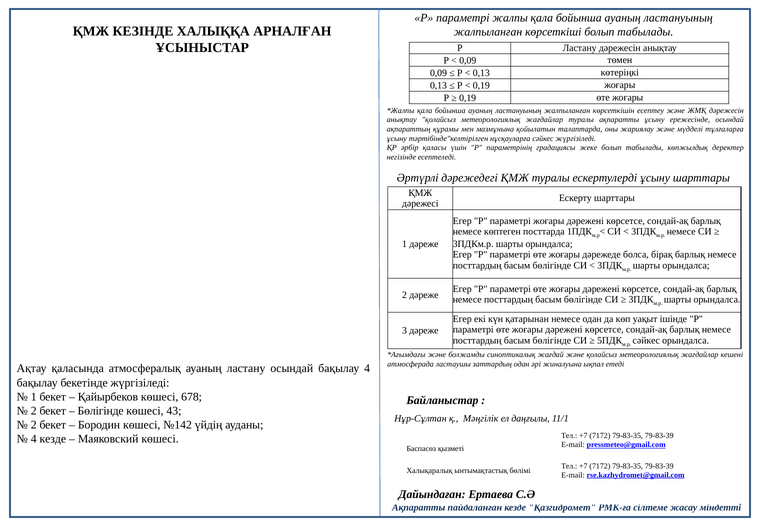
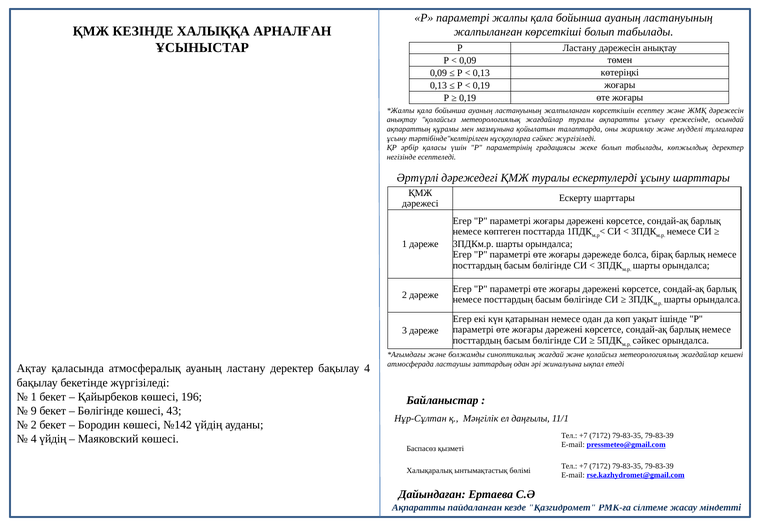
ластану осындай: осындай -> деректер
678: 678 -> 196
2 at (34, 411): 2 -> 9
4 кезде: кезде -> үйдің
